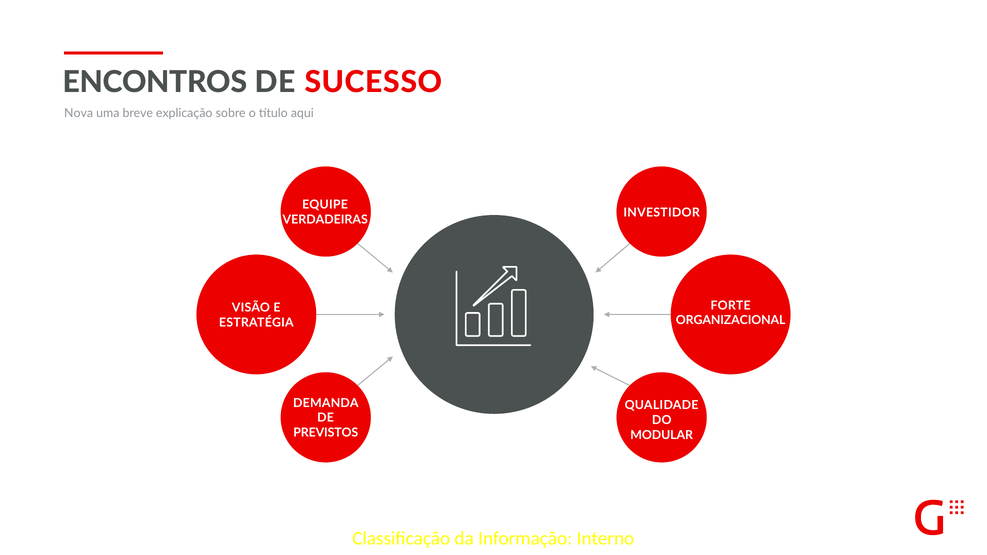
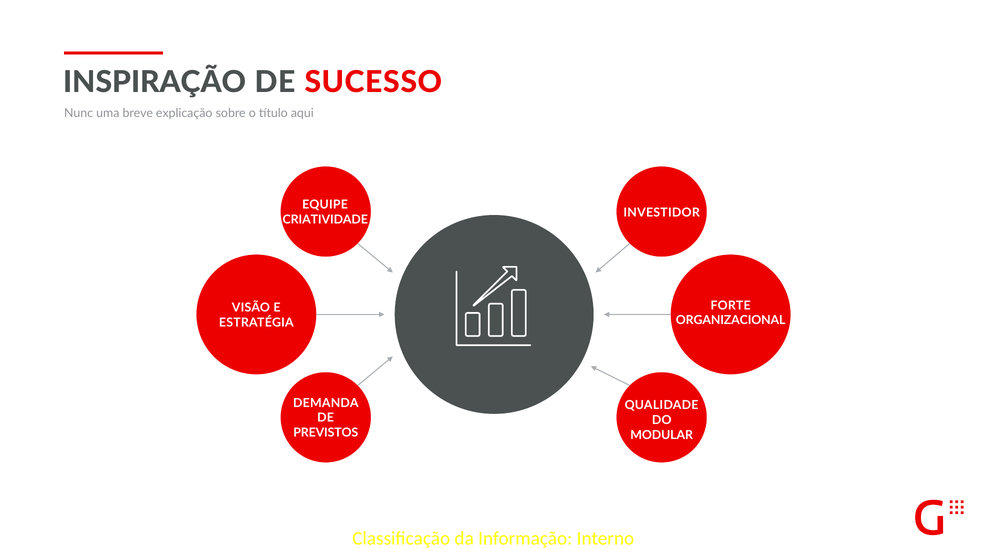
ENCONTROS: ENCONTROS -> INSPIRAÇÃO
Nova: Nova -> Nunc
VERDADEIRAS: VERDADEIRAS -> CRIATIVIDADE
